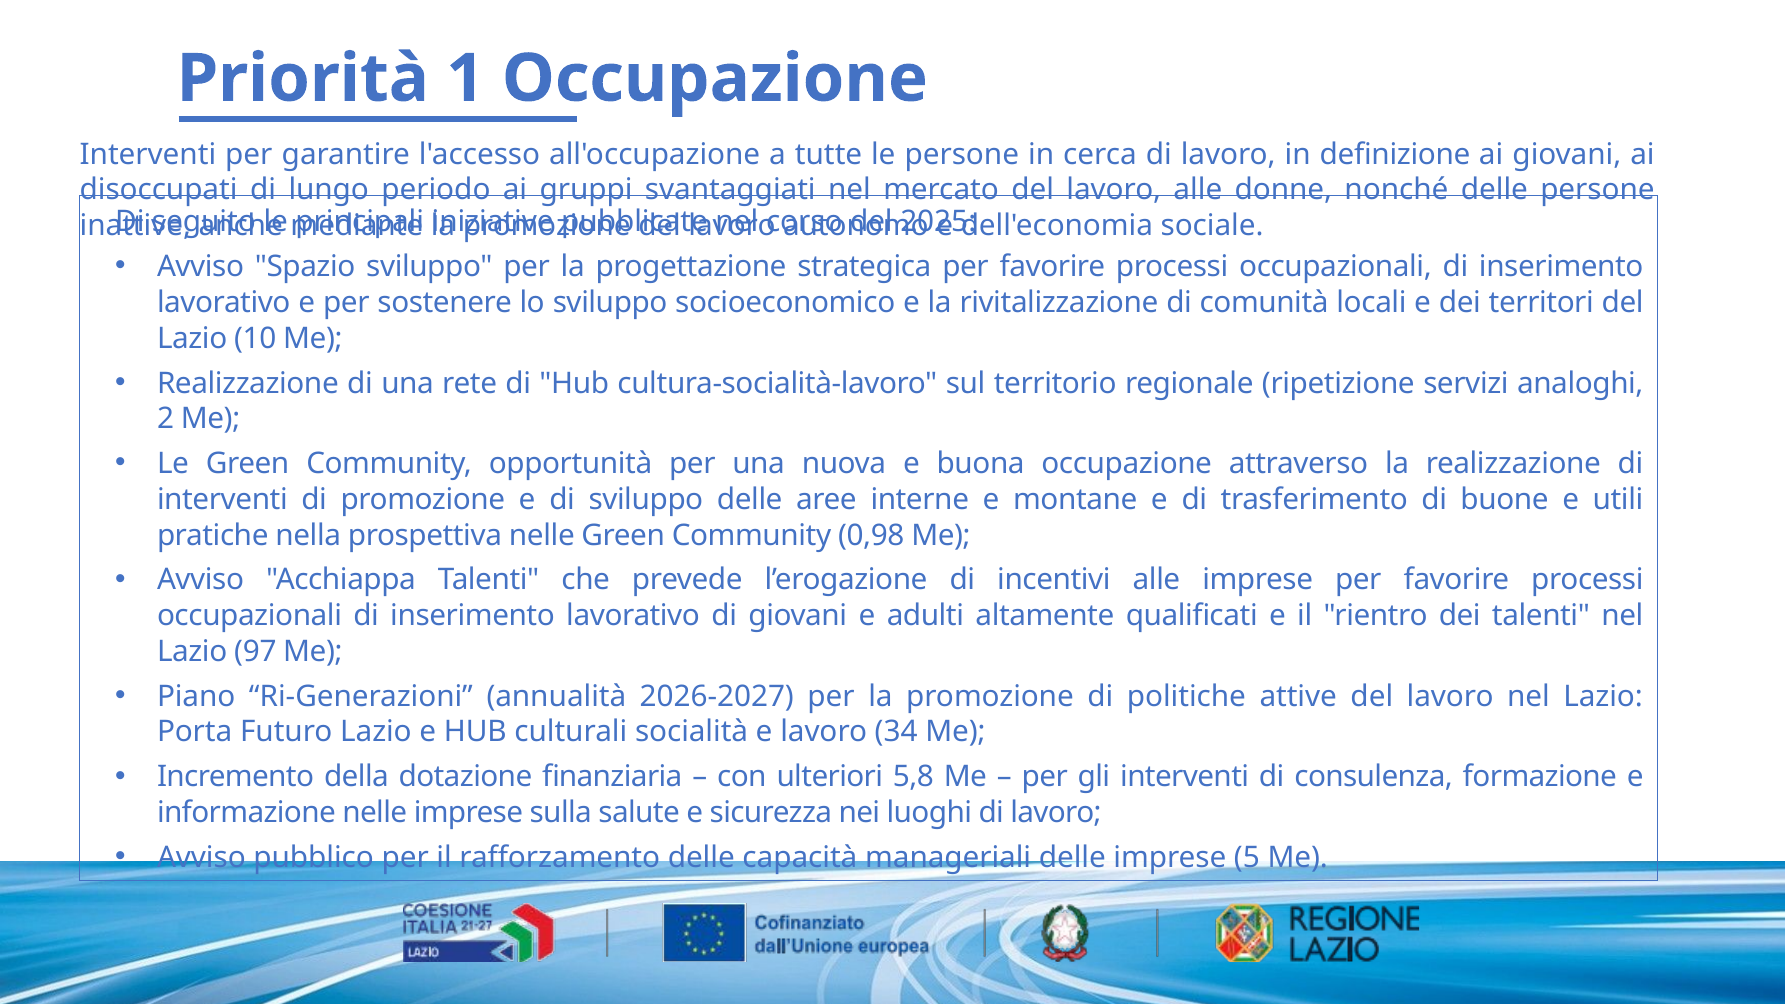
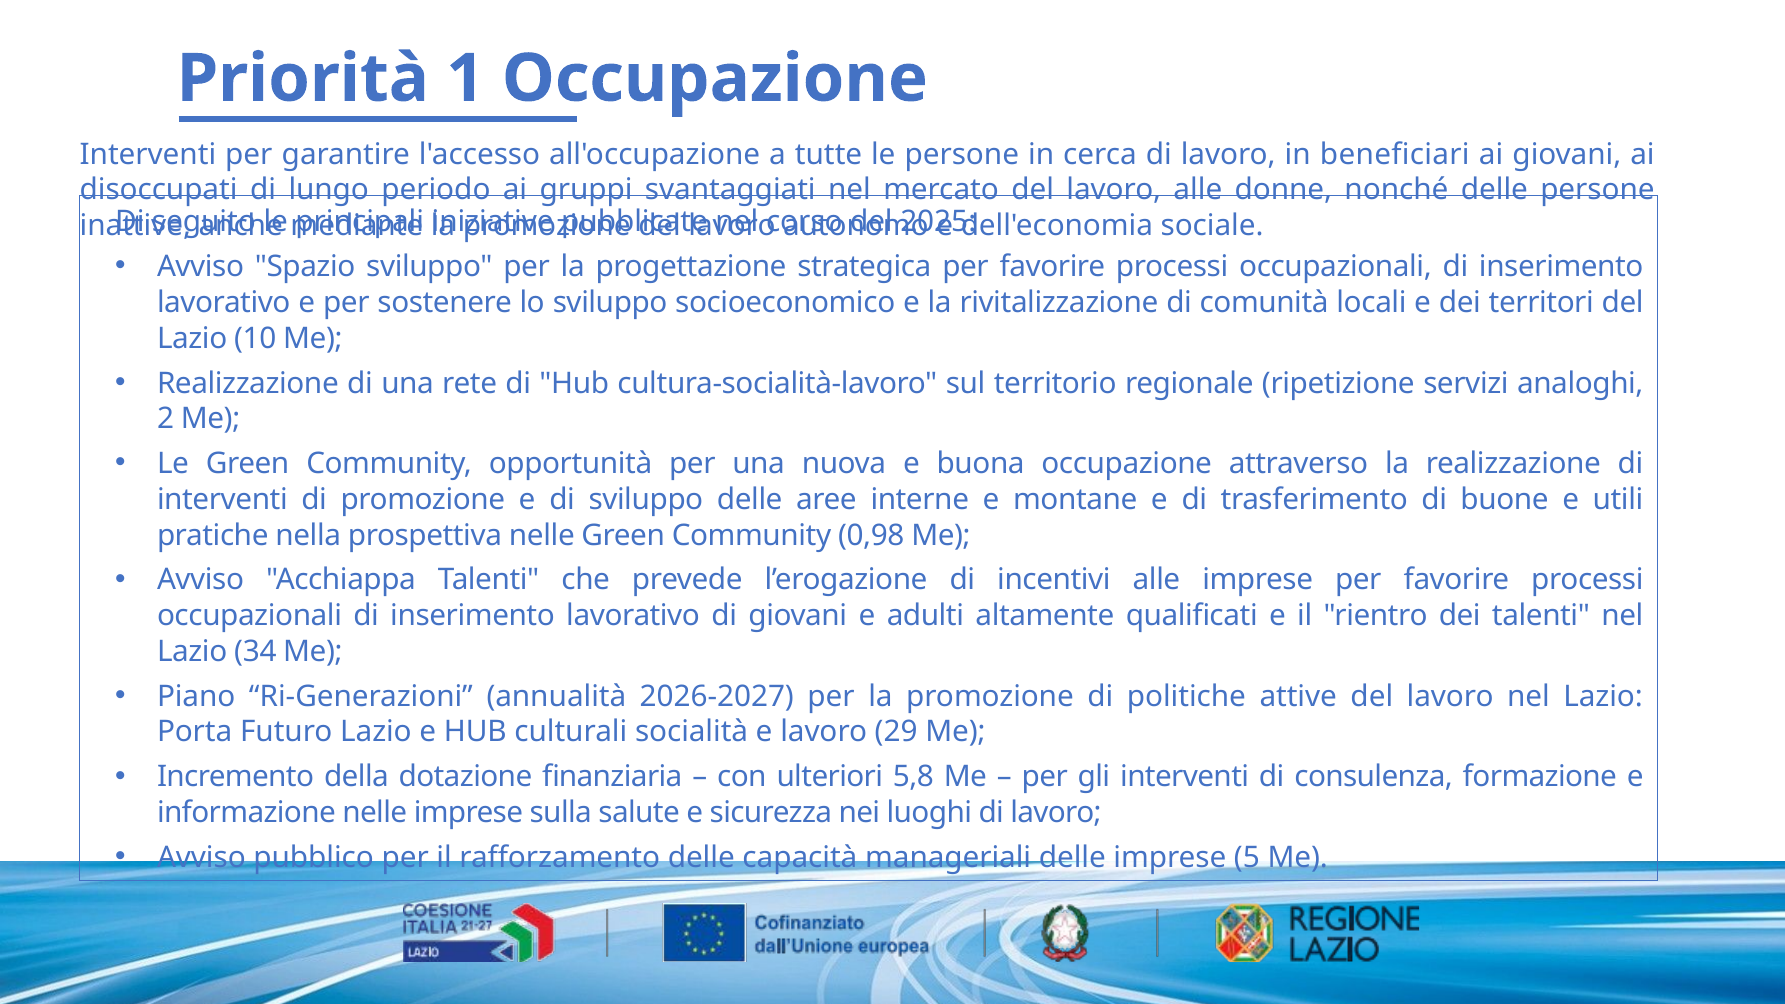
definizione: definizione -> beneficiari
97: 97 -> 34
34: 34 -> 29
